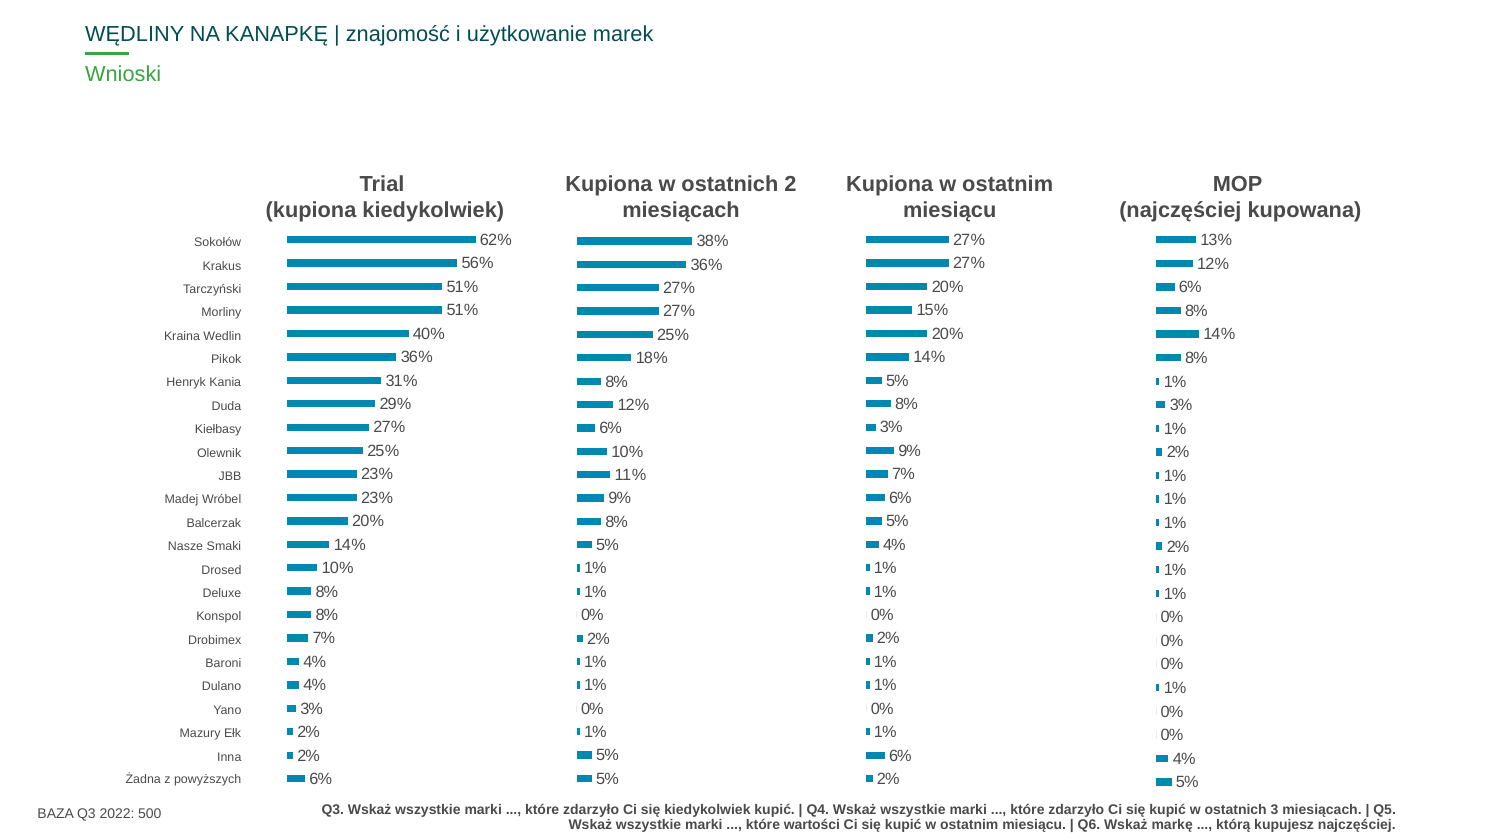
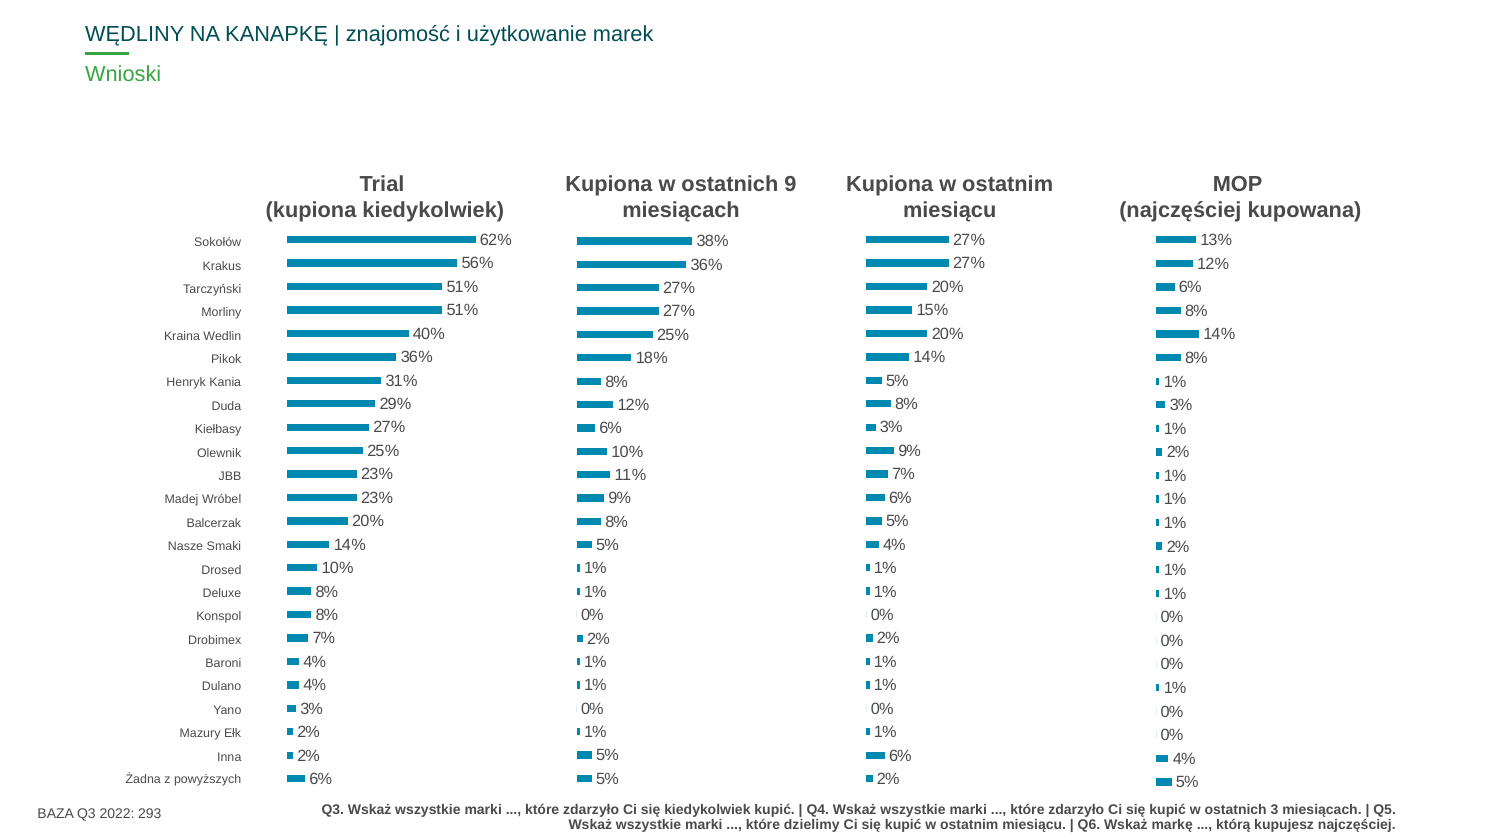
2: 2 -> 9
500: 500 -> 293
wartości: wartości -> dzielimy
